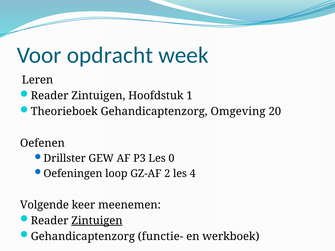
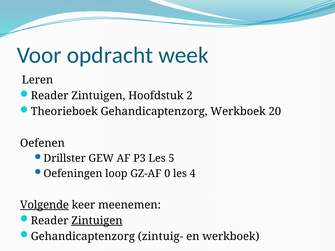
1: 1 -> 2
Gehandicaptenzorg Omgeving: Omgeving -> Werkboek
0: 0 -> 5
2: 2 -> 0
Volgende underline: none -> present
functie-: functie- -> zintuig-
